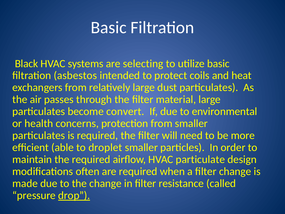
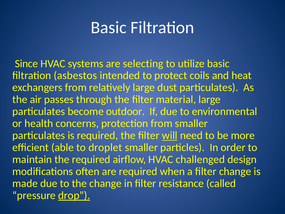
Black: Black -> Since
convert: convert -> outdoor
will underline: none -> present
particulate: particulate -> challenged
